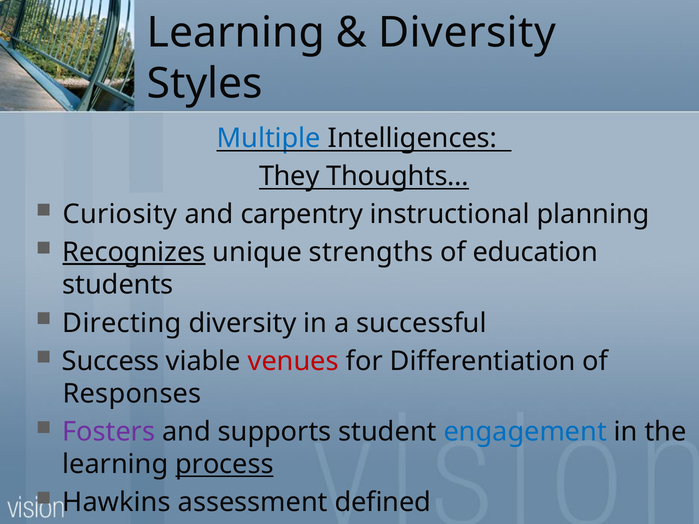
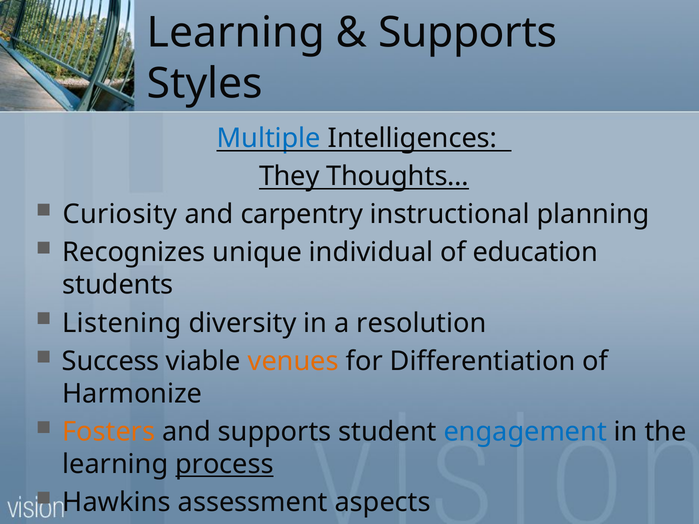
Diversity at (467, 33): Diversity -> Supports
Recognizes underline: present -> none
strengths: strengths -> individual
Directing: Directing -> Listening
successful: successful -> resolution
venues colour: red -> orange
Responses: Responses -> Harmonize
Fosters colour: purple -> orange
defined: defined -> aspects
